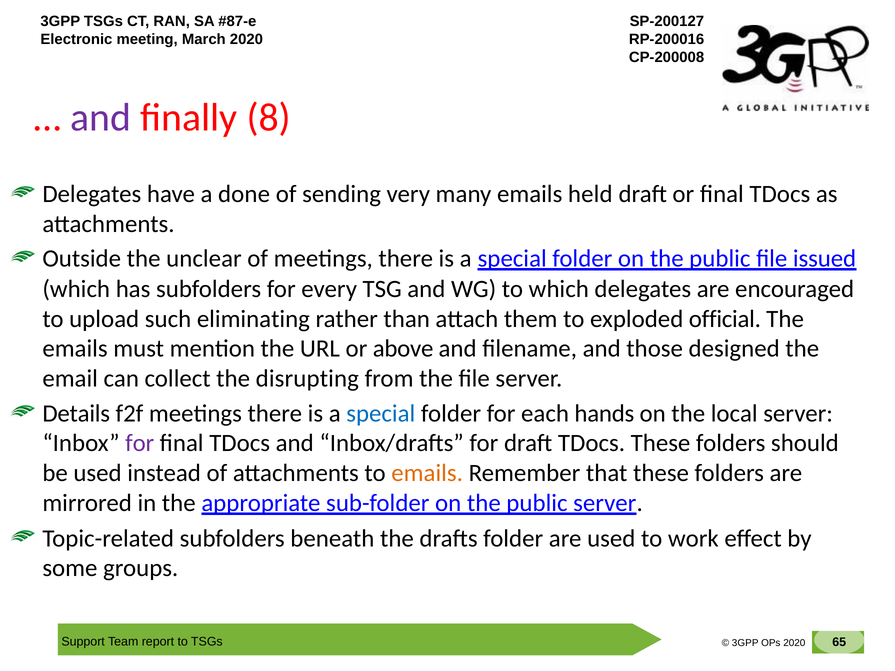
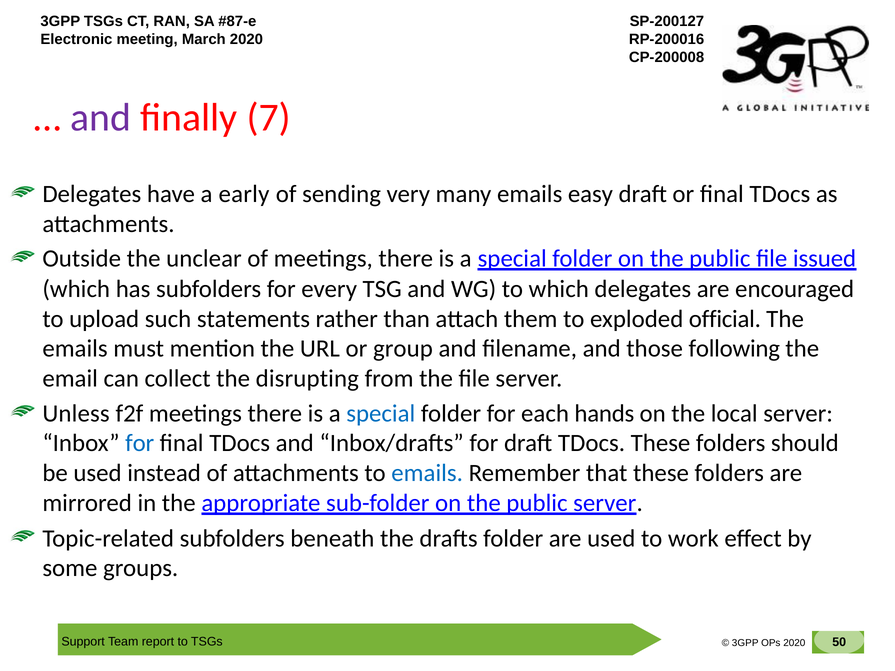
8: 8 -> 7
done: done -> early
held: held -> easy
eliminating: eliminating -> statements
above: above -> group
designed: designed -> following
Details: Details -> Unless
for at (140, 443) colour: purple -> blue
emails at (427, 473) colour: orange -> blue
65: 65 -> 50
